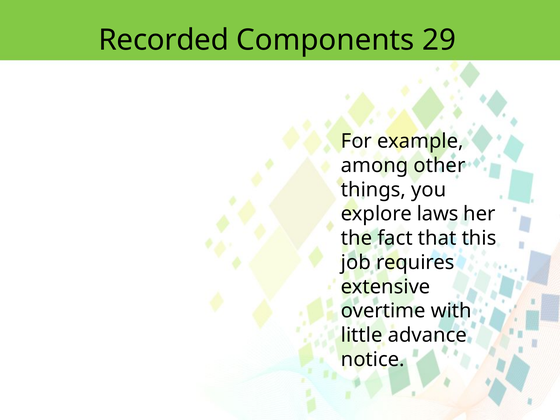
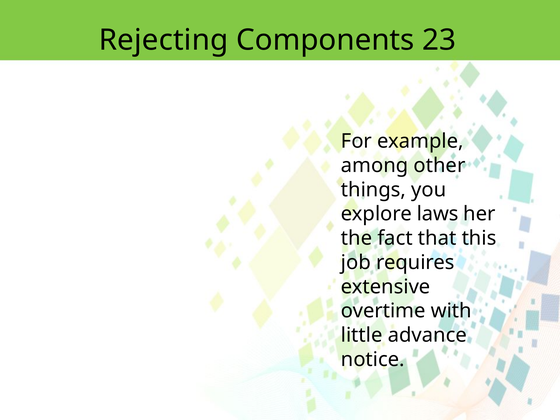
Recorded: Recorded -> Rejecting
29: 29 -> 23
